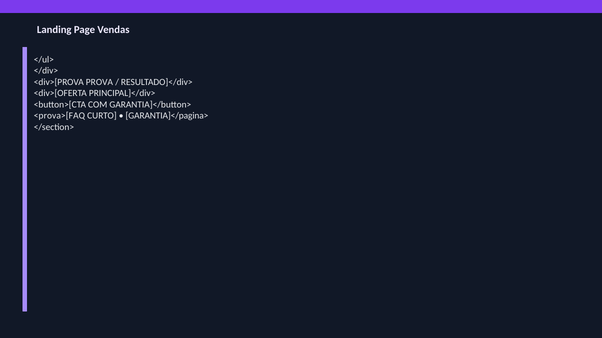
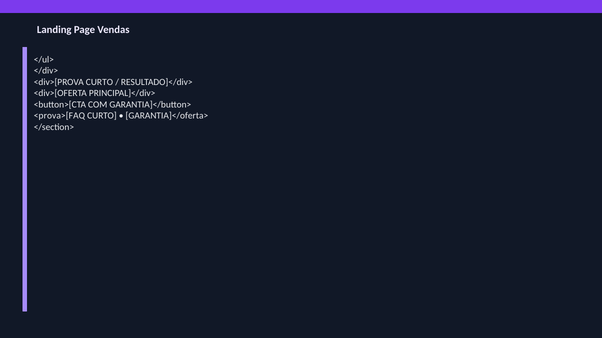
<div>[PROVA PROVA: PROVA -> CURTO
GARANTIA]</pagina>: GARANTIA]</pagina> -> GARANTIA]</oferta>
